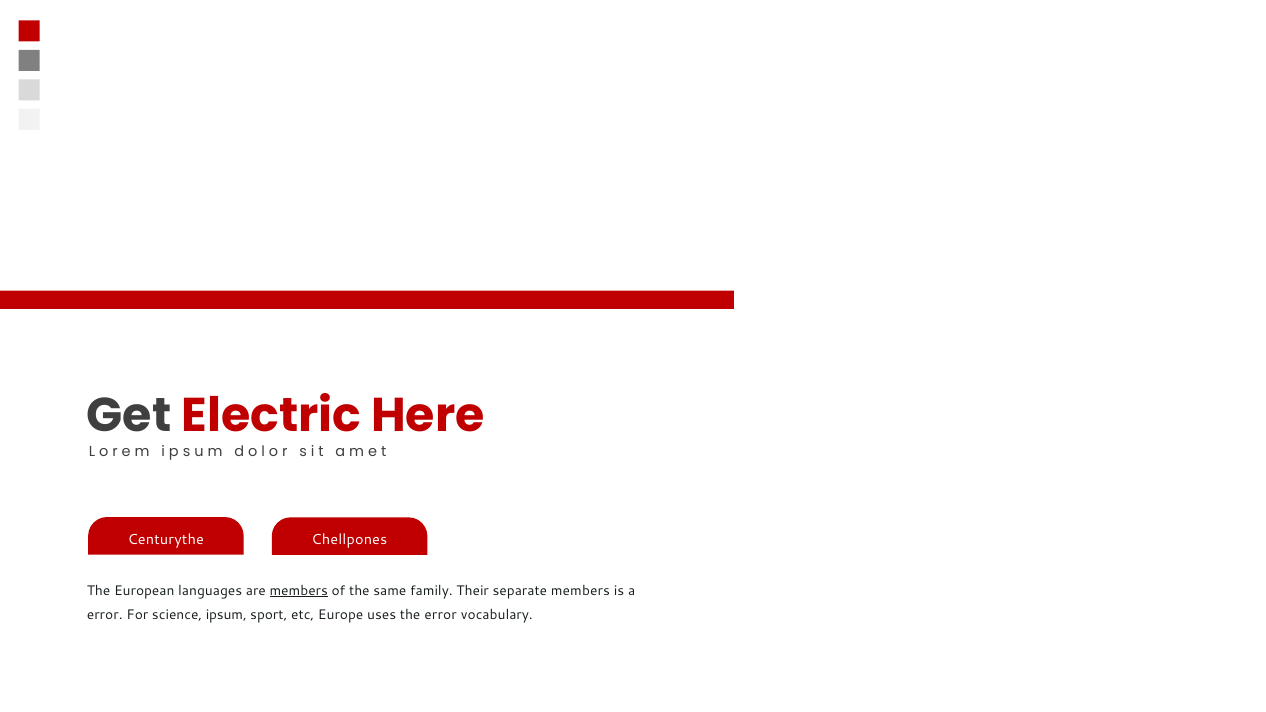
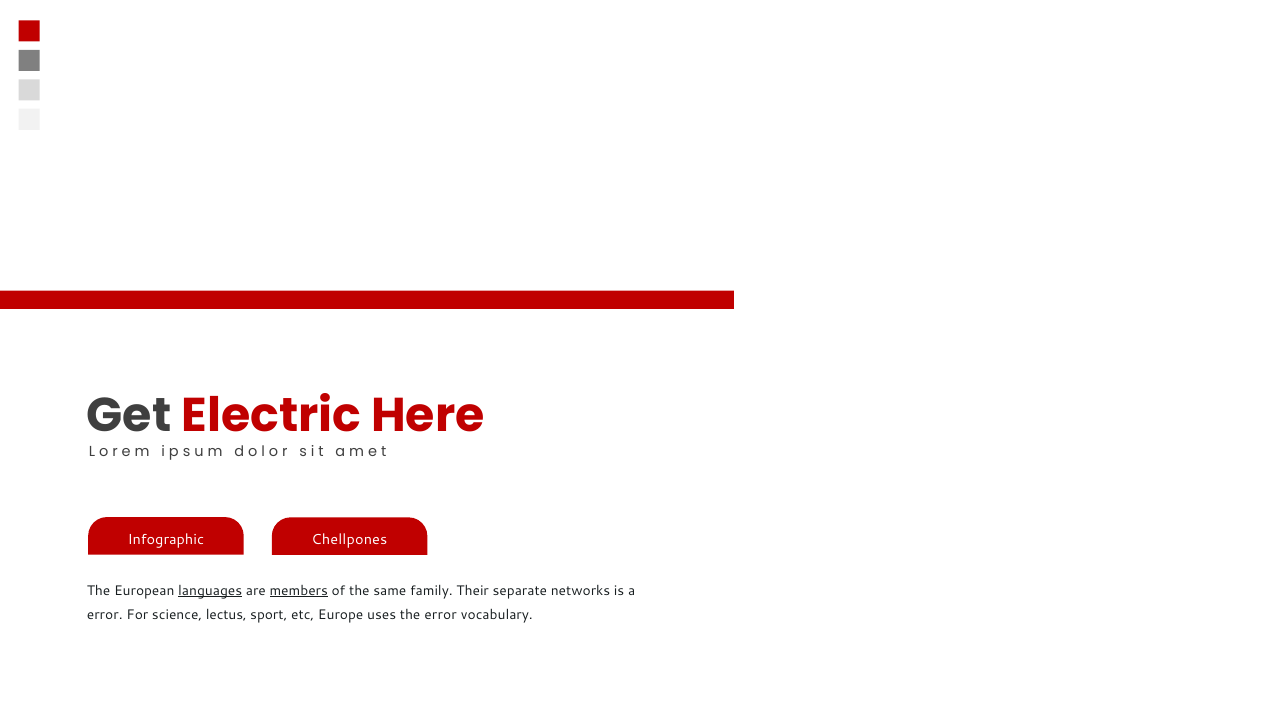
Centurythe: Centurythe -> Infographic
languages underline: none -> present
separate members: members -> networks
ipsum: ipsum -> lectus
